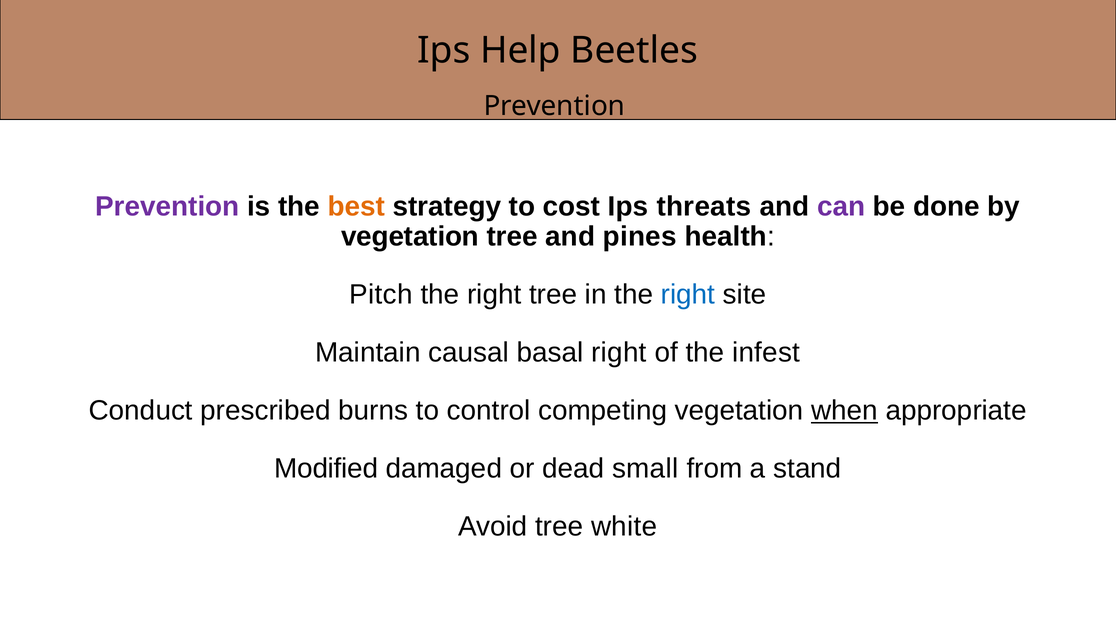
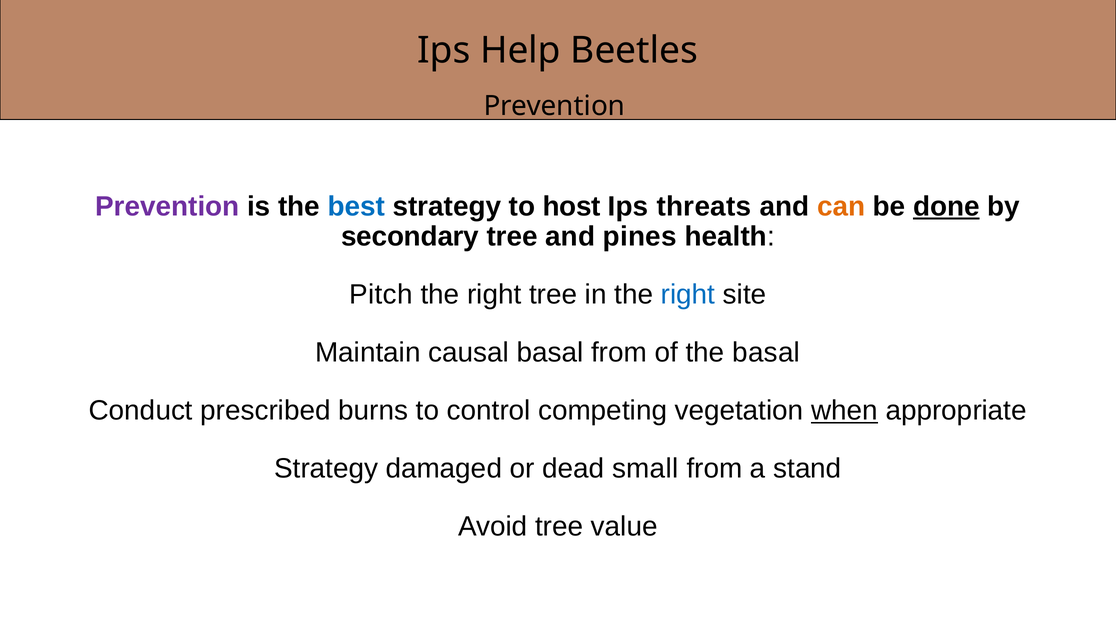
best colour: orange -> blue
cost: cost -> host
can colour: purple -> orange
done underline: none -> present
vegetation at (410, 237): vegetation -> secondary
basal right: right -> from
the infest: infest -> basal
Modified at (326, 469): Modified -> Strategy
white: white -> value
